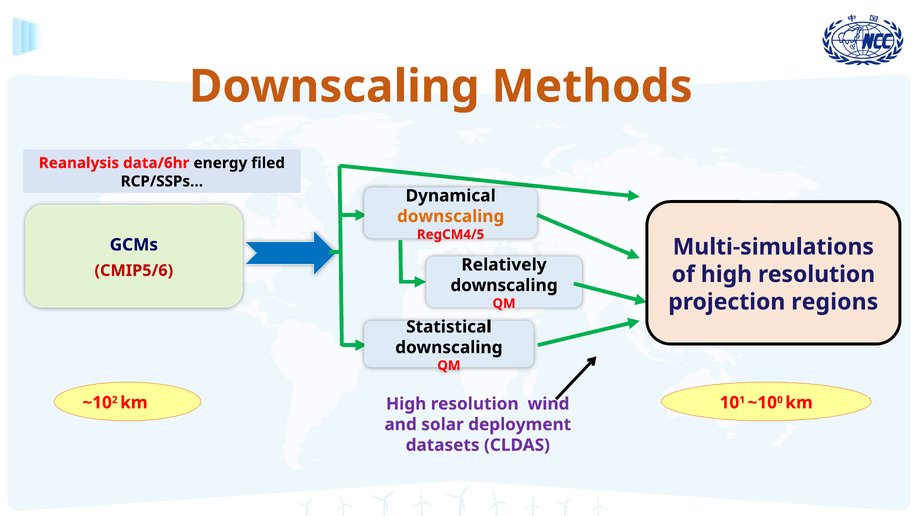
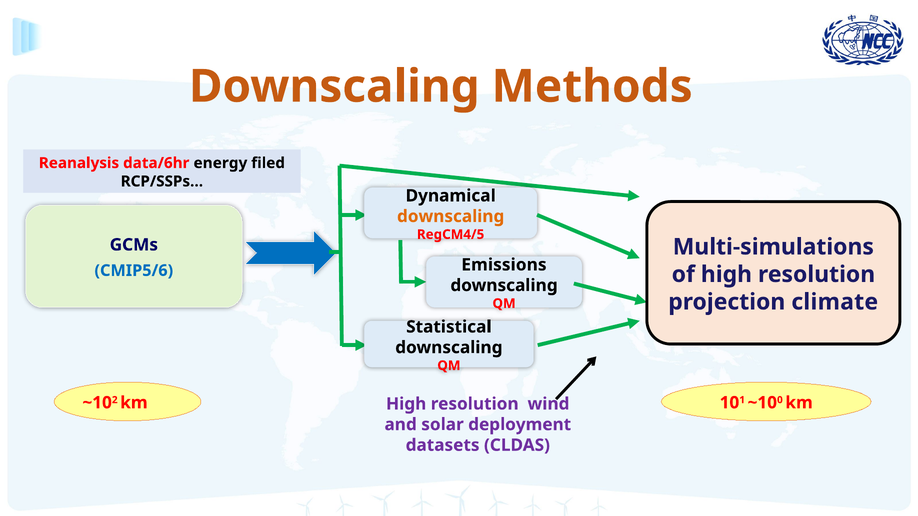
Relatively: Relatively -> Emissions
CMIP5/6 colour: red -> blue
regions: regions -> climate
